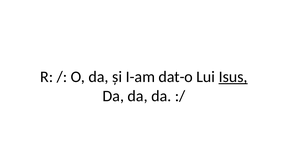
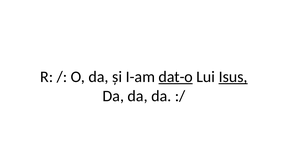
dat-o underline: none -> present
